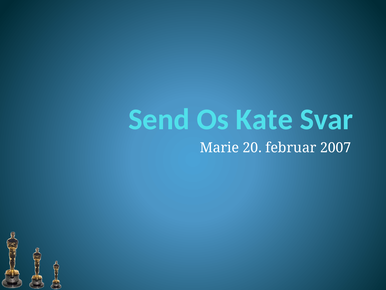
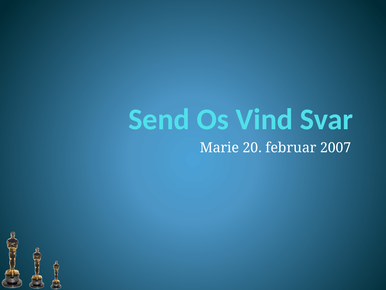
Kate: Kate -> Vind
